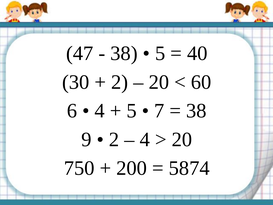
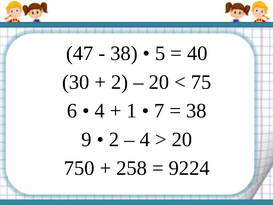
60: 60 -> 75
5 at (132, 111): 5 -> 1
200: 200 -> 258
5874: 5874 -> 9224
